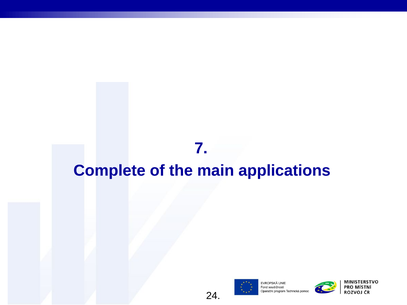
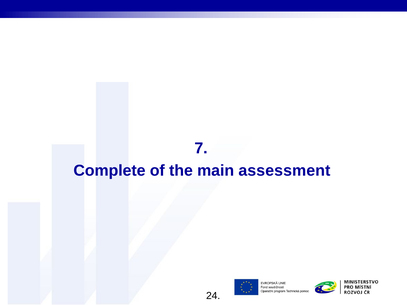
applications: applications -> assessment
